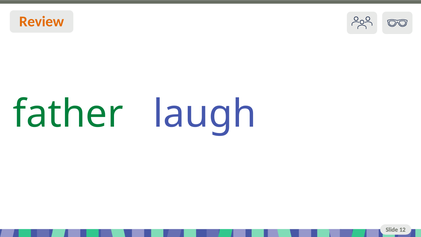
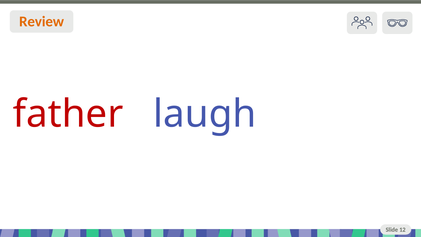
father colour: green -> red
